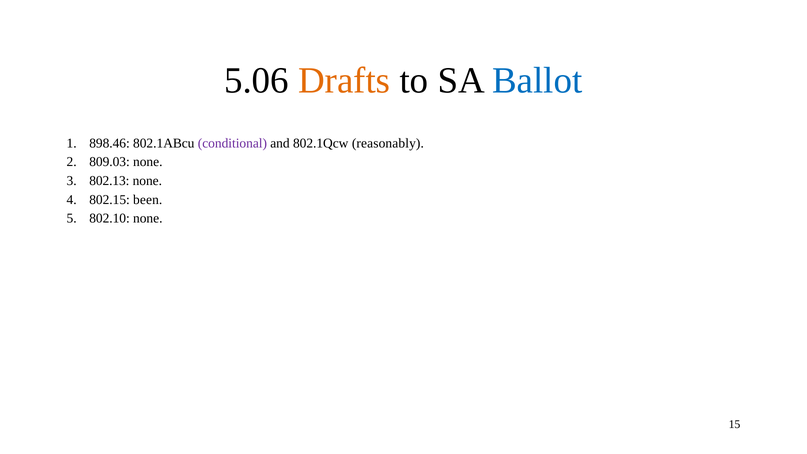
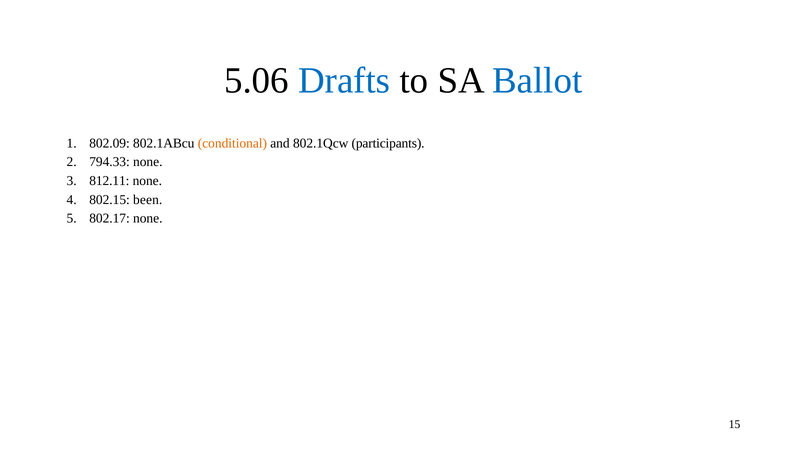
Drafts colour: orange -> blue
898.46: 898.46 -> 802.09
conditional colour: purple -> orange
reasonably: reasonably -> participants
809.03: 809.03 -> 794.33
802.13: 802.13 -> 812.11
802.10: 802.10 -> 802.17
